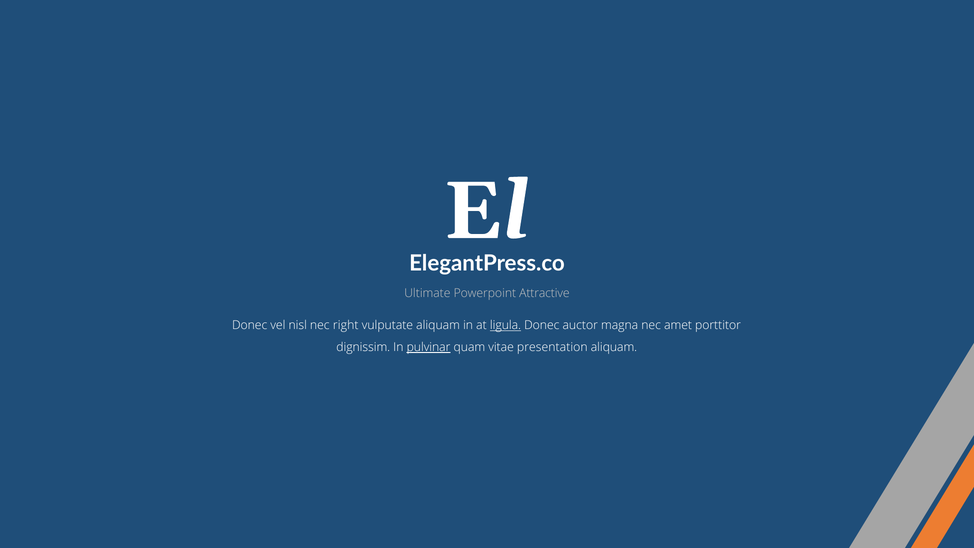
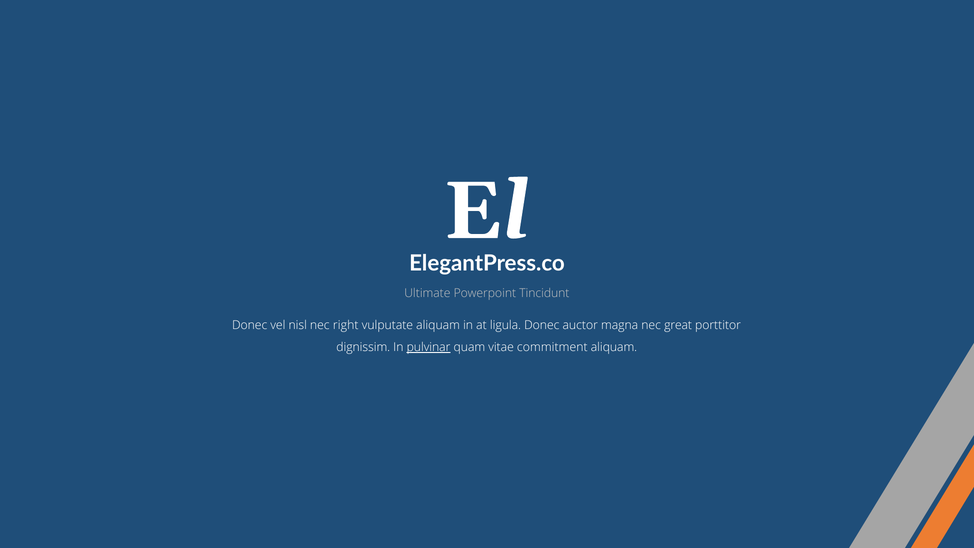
Attractive: Attractive -> Tincidunt
ligula underline: present -> none
amet: amet -> great
presentation: presentation -> commitment
